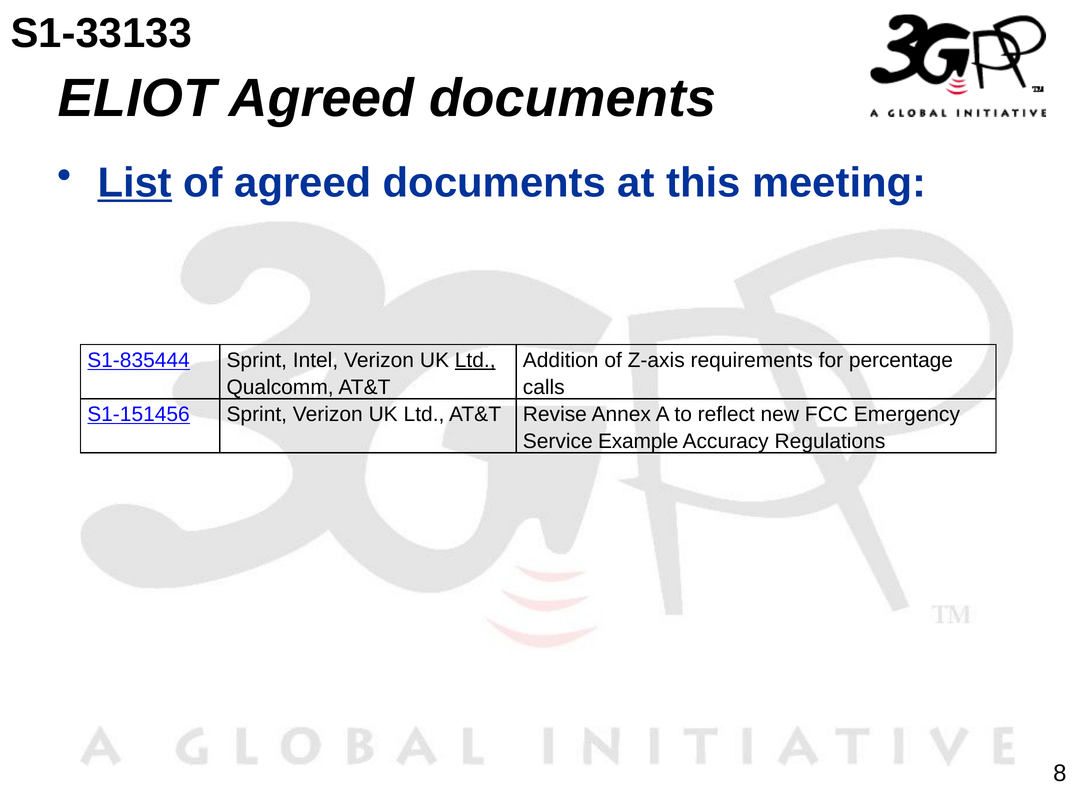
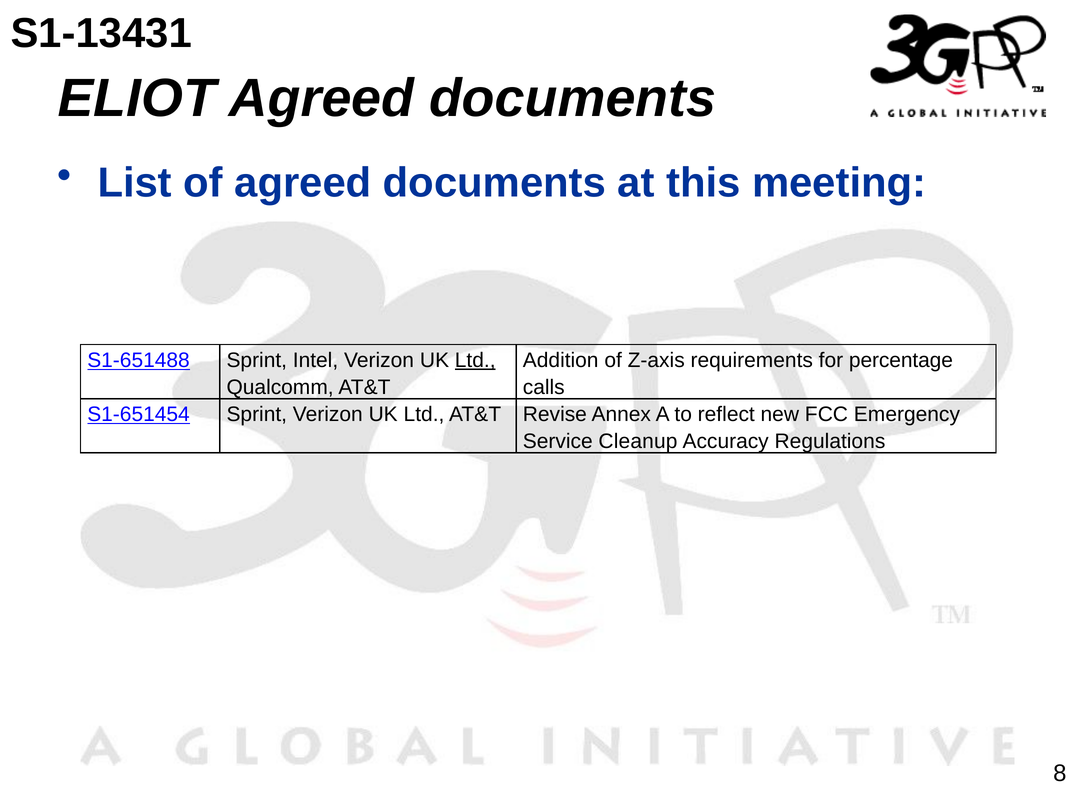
S1-33133: S1-33133 -> S1-13431
List underline: present -> none
S1-835444: S1-835444 -> S1-651488
S1-151456: S1-151456 -> S1-651454
Example: Example -> Cleanup
